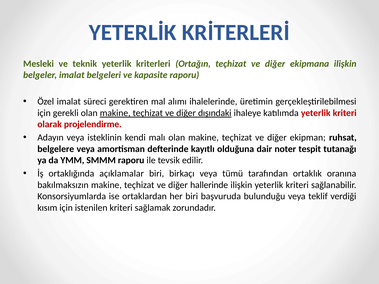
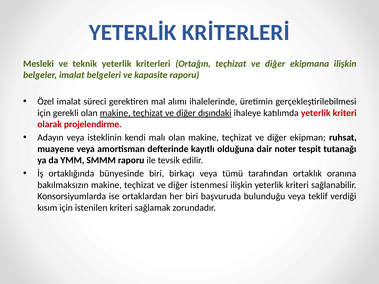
belgelere: belgelere -> muayene
açıklamalar: açıklamalar -> bünyesinde
hallerinde: hallerinde -> istenmesi
